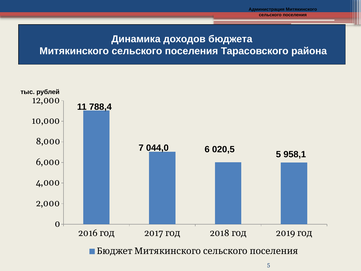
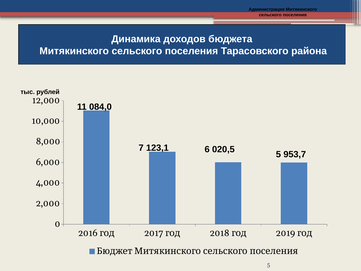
788,4: 788,4 -> 084,0
044,0: 044,0 -> 123,1
958,1: 958,1 -> 953,7
